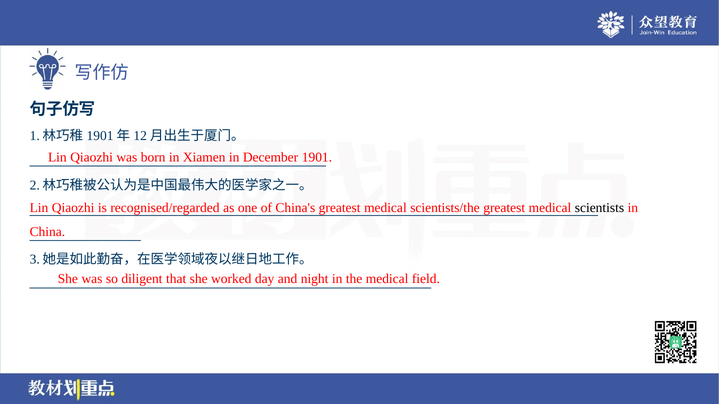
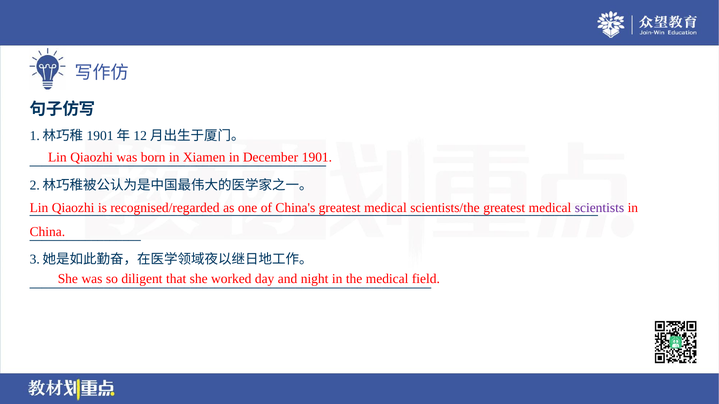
scientists colour: black -> purple
